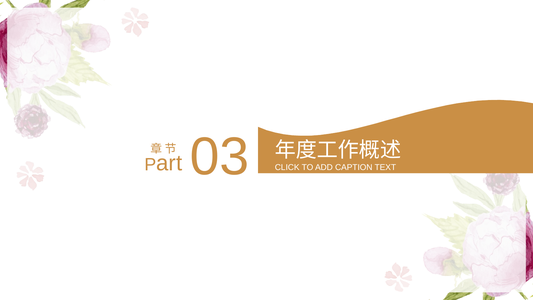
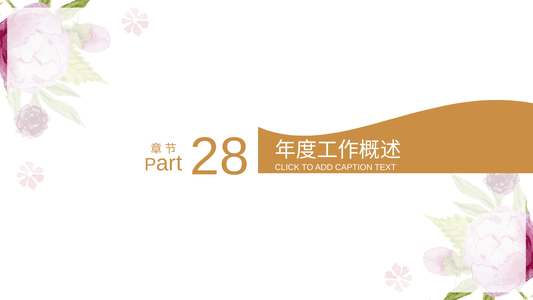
03: 03 -> 28
